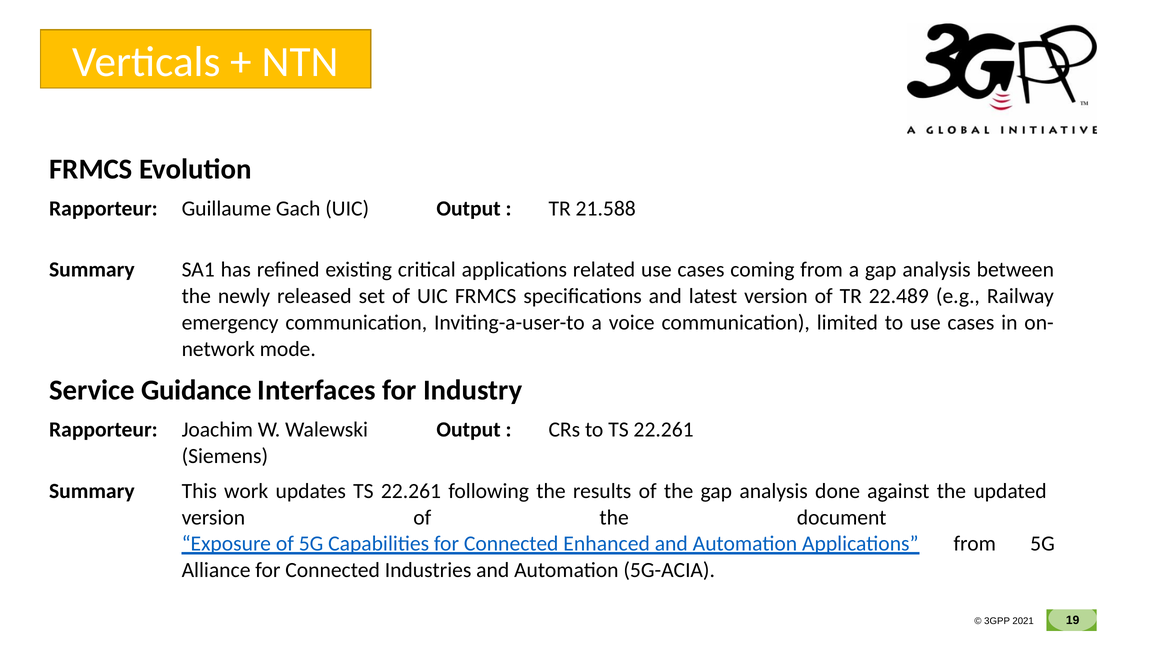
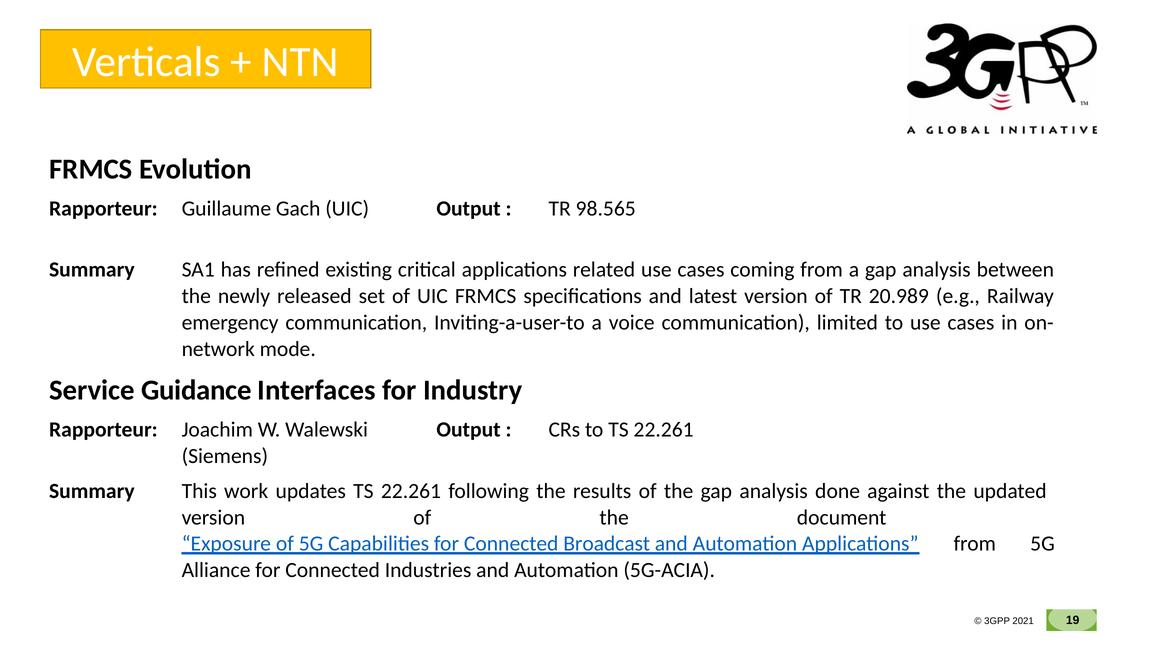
21.588: 21.588 -> 98.565
22.489: 22.489 -> 20.989
Enhanced: Enhanced -> Broadcast
